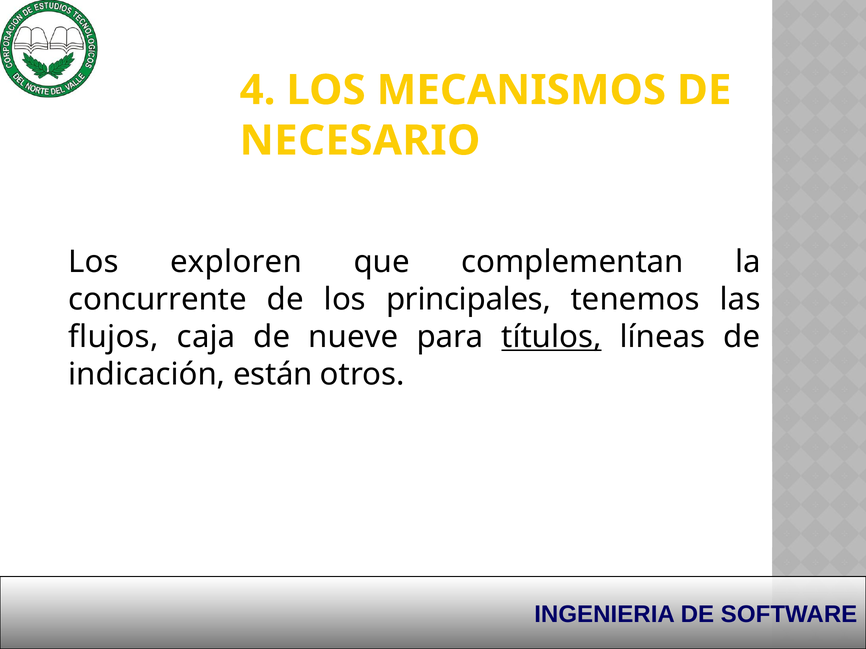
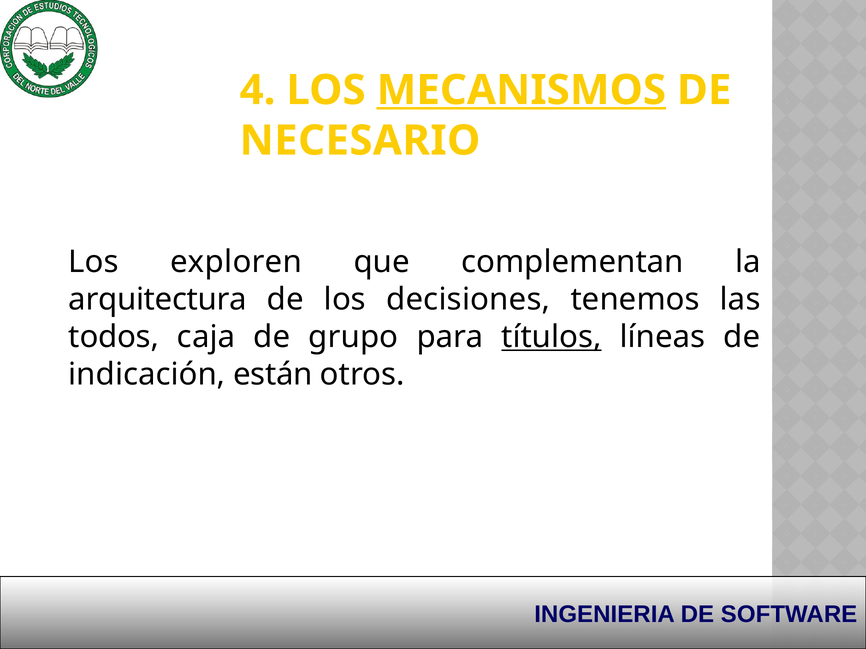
MECANISMOS underline: none -> present
concurrente: concurrente -> arquitectura
principales: principales -> decisiones
flujos: flujos -> todos
nueve: nueve -> grupo
